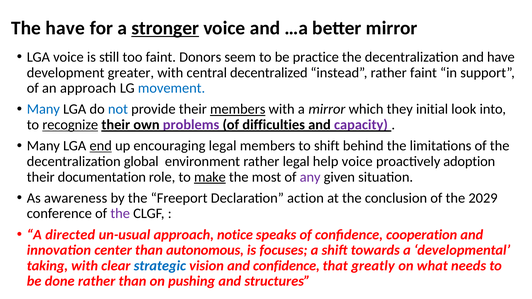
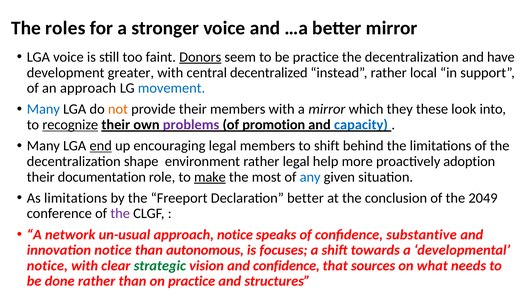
The have: have -> roles
stronger underline: present -> none
Donors underline: none -> present
rather faint: faint -> local
not colour: blue -> orange
members at (238, 109) underline: present -> none
initial: initial -> these
difficulties: difficulties -> promotion
capacity colour: purple -> blue
global: global -> shape
help voice: voice -> more
any colour: purple -> blue
As awareness: awareness -> limitations
Declaration action: action -> better
2029: 2029 -> 2049
directed: directed -> network
cooperation: cooperation -> substantive
innovation center: center -> notice
taking at (47, 266): taking -> notice
strategic colour: blue -> green
greatly: greatly -> sources
on pushing: pushing -> practice
